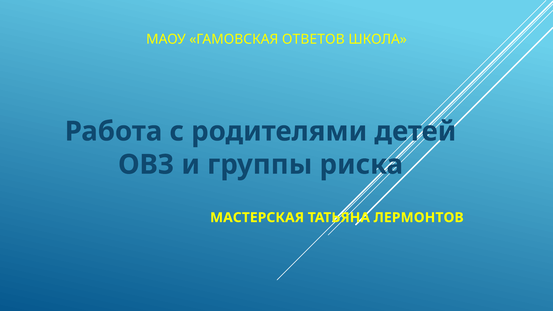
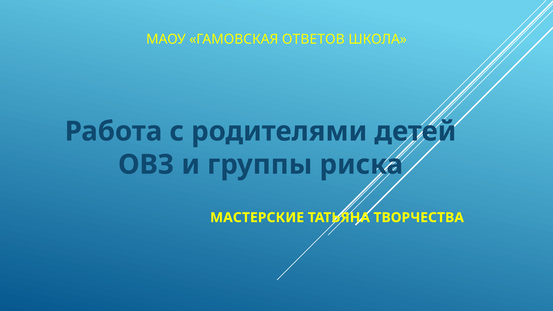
МАСТЕРСКАЯ: МАСТЕРСКАЯ -> МАСТЕРСКИЕ
ЛЕРМОНТОВ: ЛЕРМОНТОВ -> ТВОРЧЕСТВА
